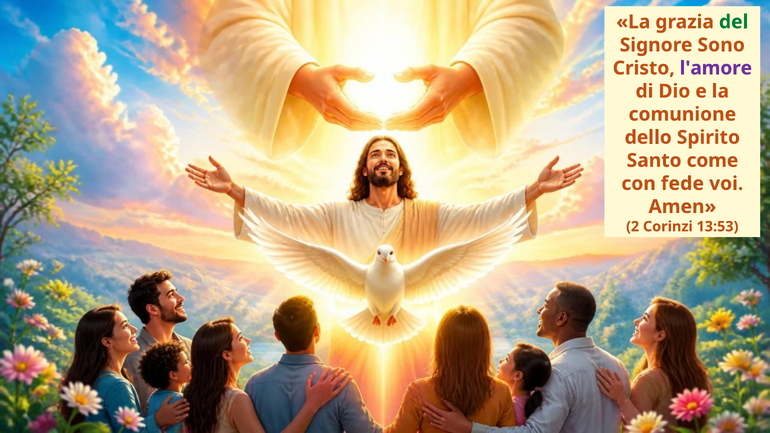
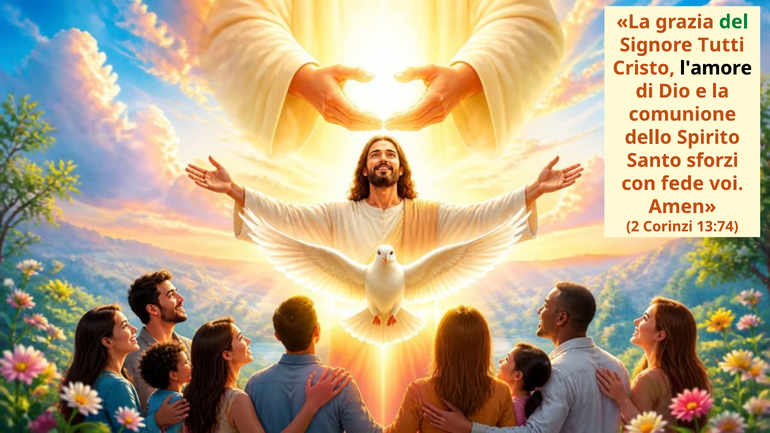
Sono: Sono -> Tutti
l'amore colour: purple -> black
come: come -> sforzi
13:53: 13:53 -> 13:74
